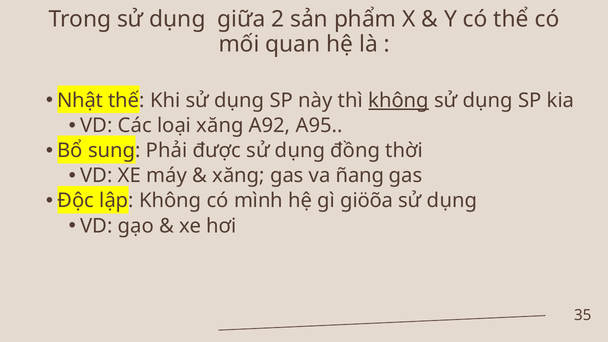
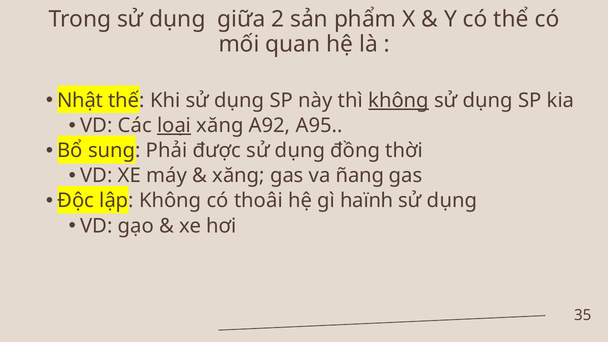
loại underline: none -> present
mình: mình -> thoâi
giöõa: giöõa -> haïnh
